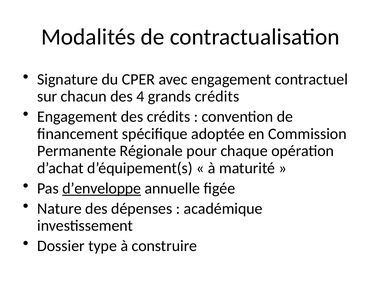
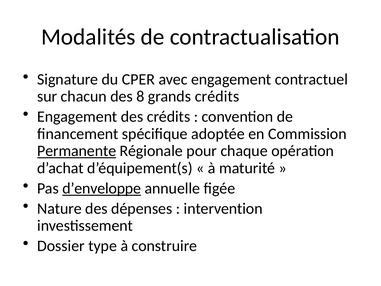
4: 4 -> 8
Permanente underline: none -> present
académique: académique -> intervention
